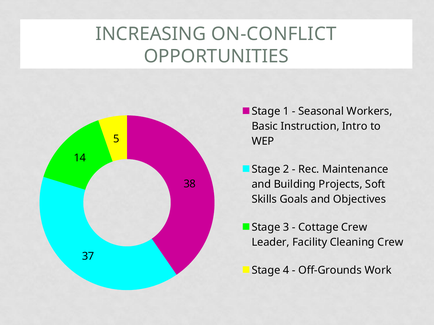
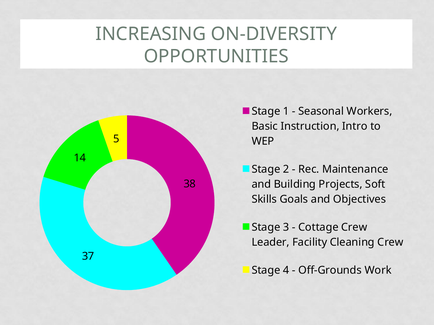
ON-CONFLICT: ON-CONFLICT -> ON-DIVERSITY
